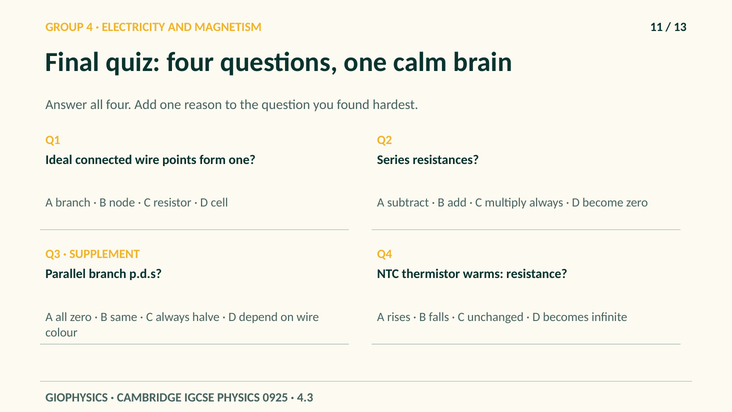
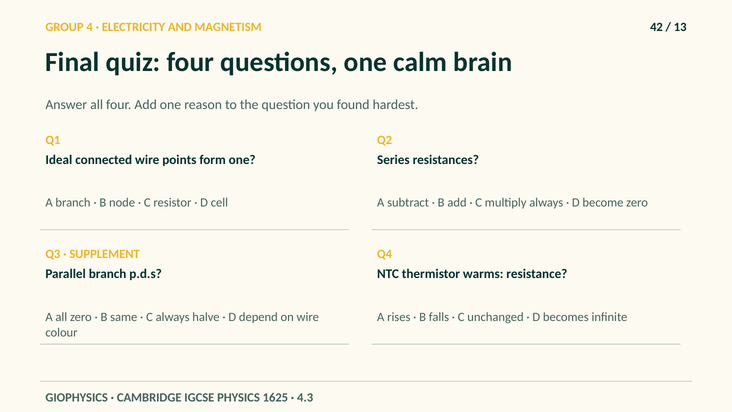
11: 11 -> 42
0925: 0925 -> 1625
